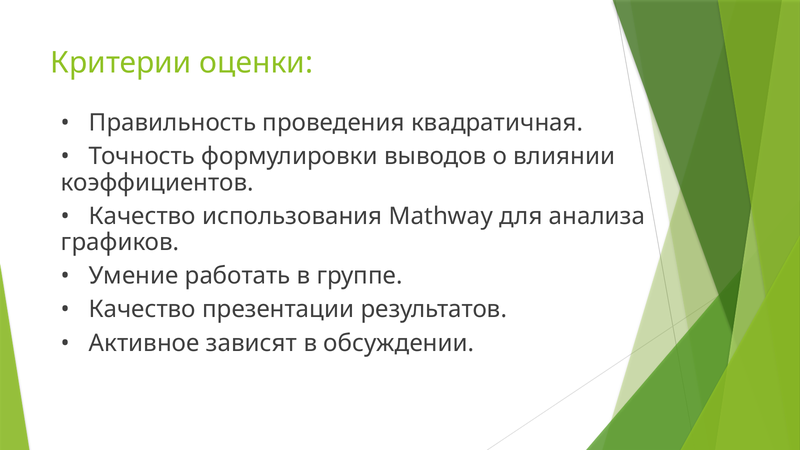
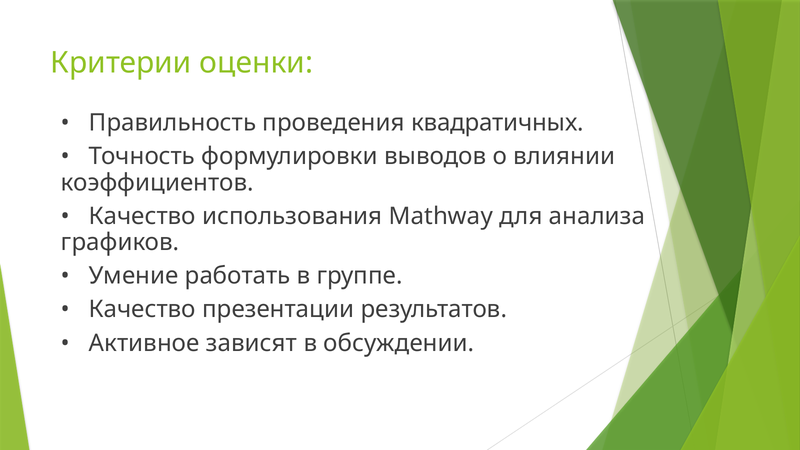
квадратичная: квадратичная -> квадратичных
